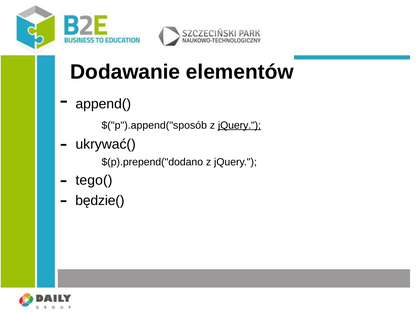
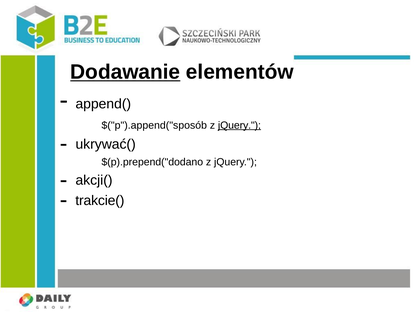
Dodawanie underline: none -> present
tego(: tego( -> akcji(
będzie(: będzie( -> trakcie(
